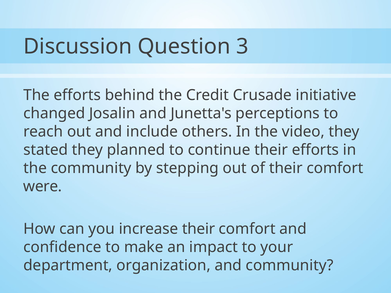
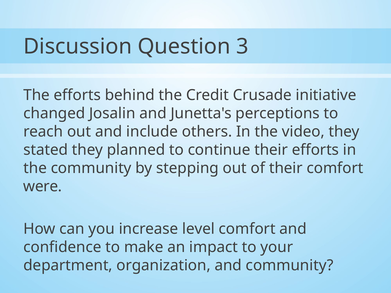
increase their: their -> level
